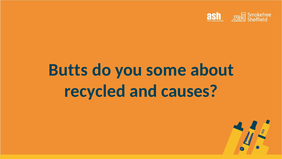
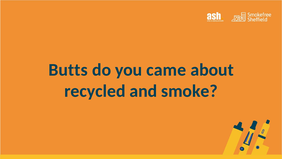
some: some -> came
causes: causes -> smoke
